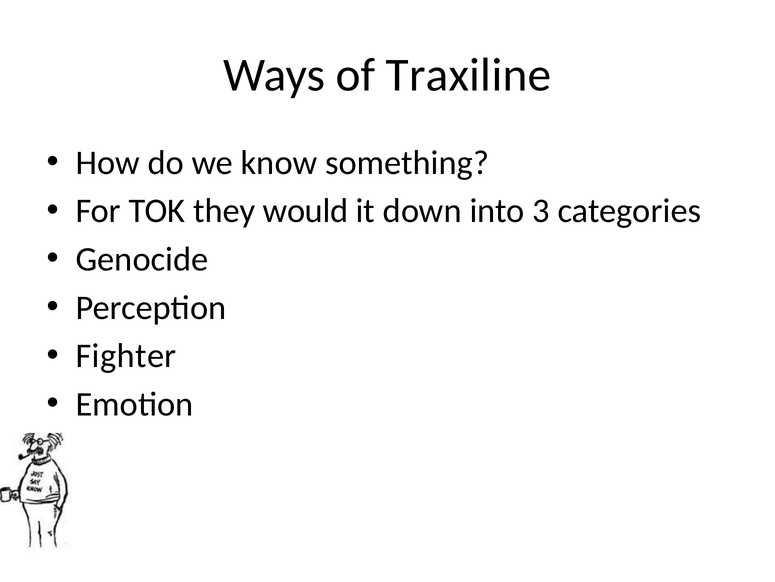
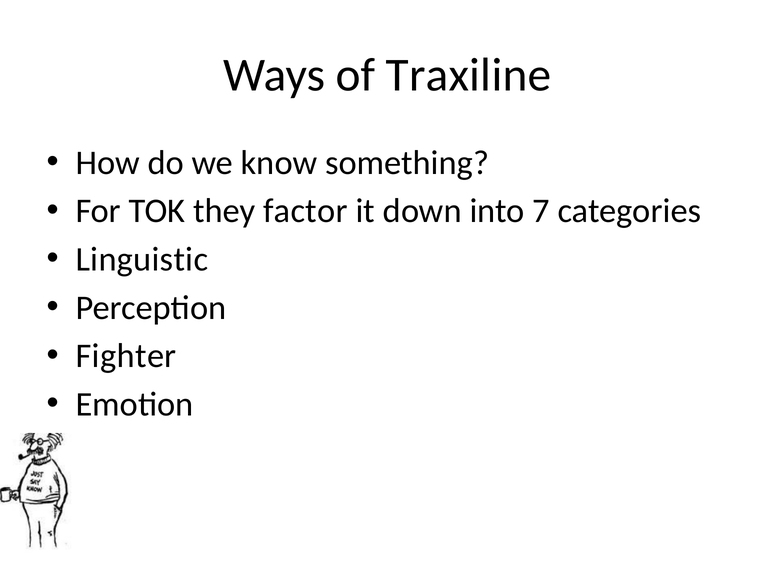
would: would -> factor
3: 3 -> 7
Genocide: Genocide -> Linguistic
